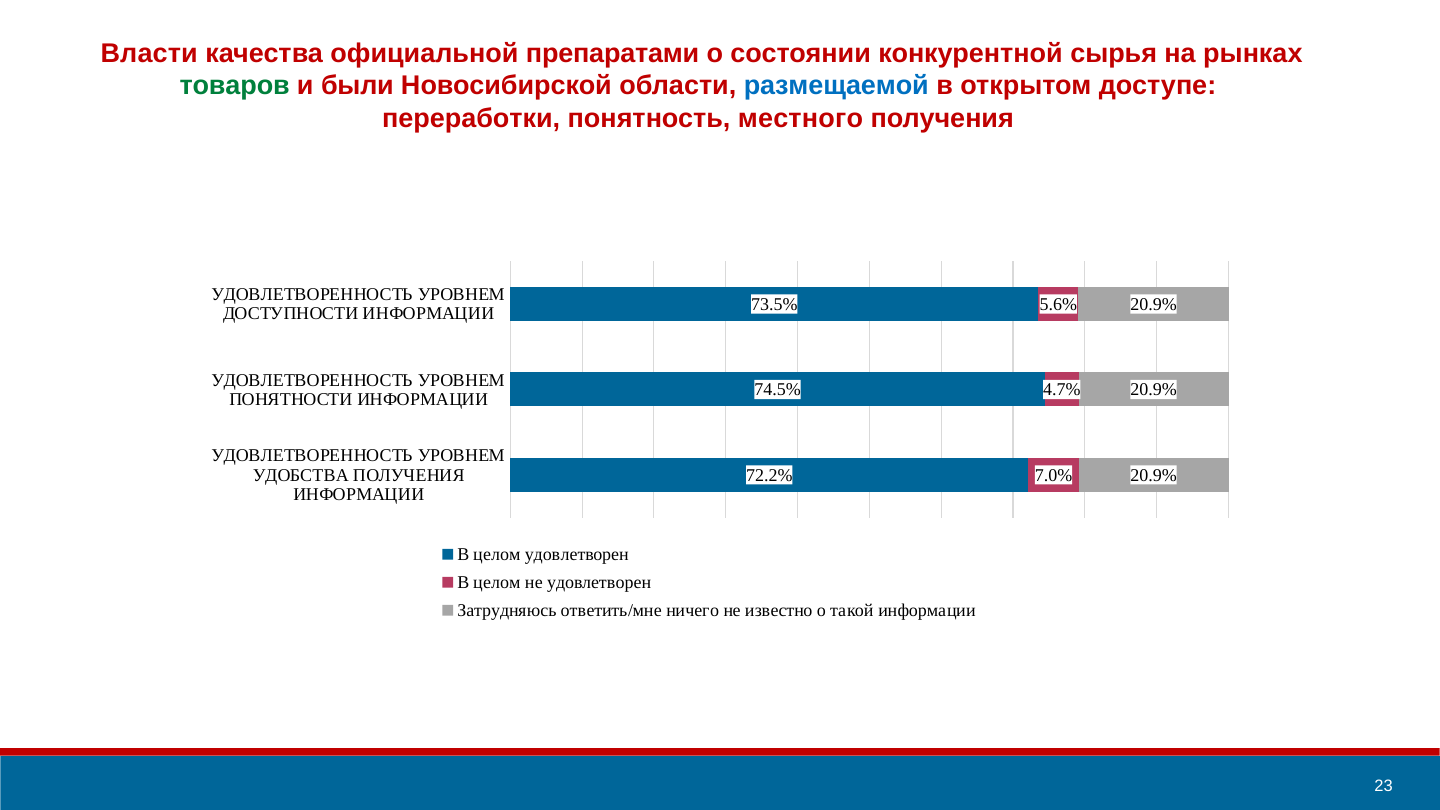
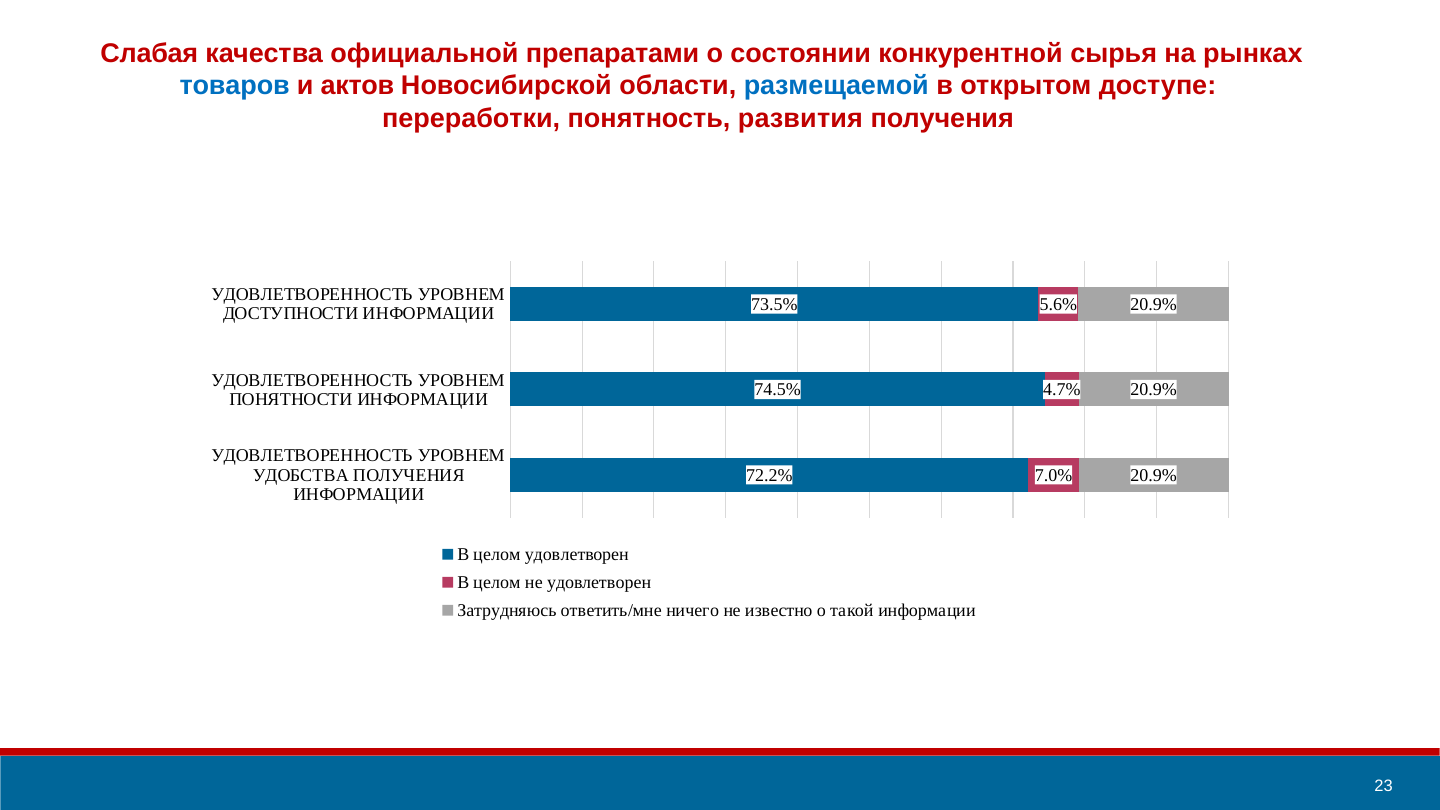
Власти: Власти -> Слабая
товаров colour: green -> blue
были: были -> актов
местного: местного -> развития
